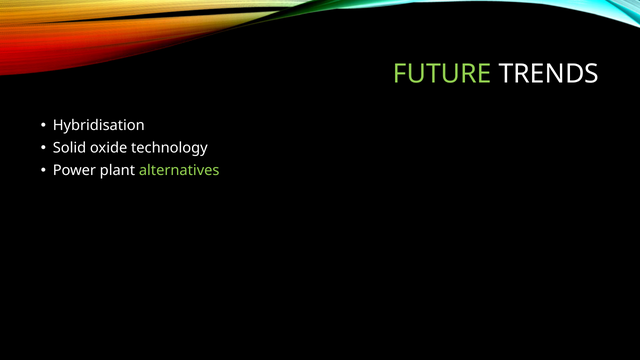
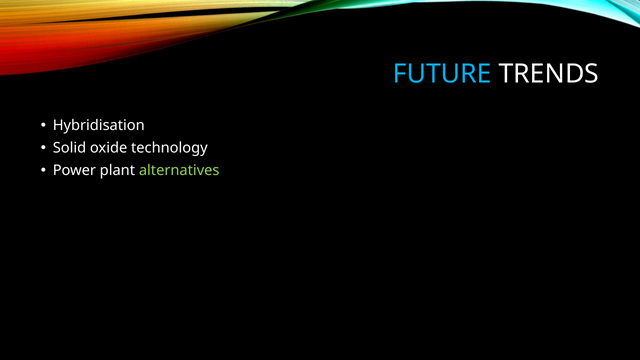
FUTURE colour: light green -> light blue
